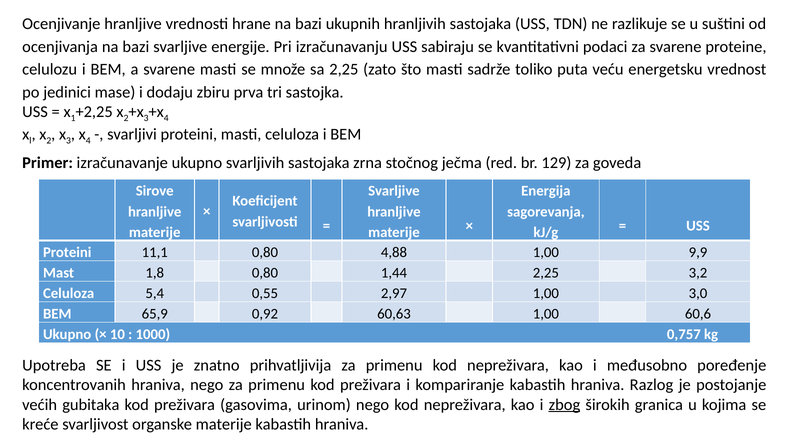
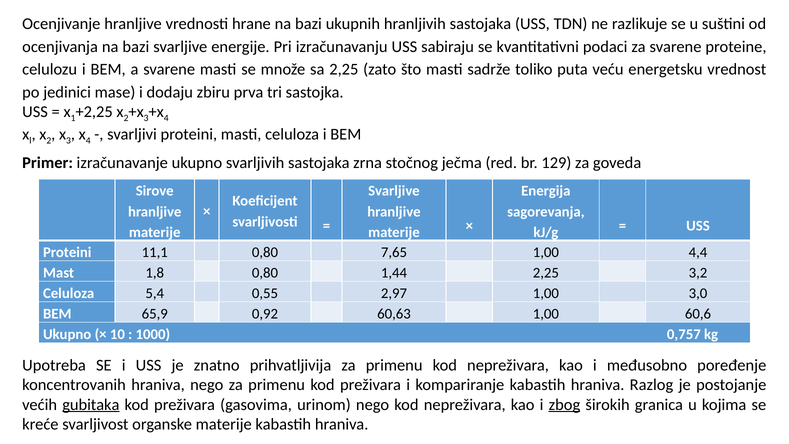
4,88: 4,88 -> 7,65
9,9: 9,9 -> 4,4
gubitaka underline: none -> present
